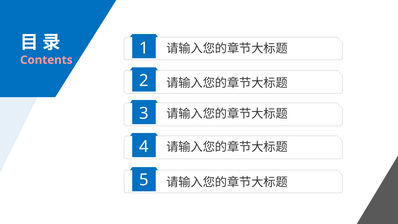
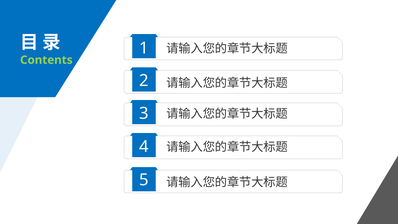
Contents colour: pink -> light green
